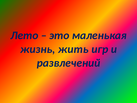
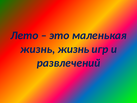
жизнь жить: жить -> жизнь
